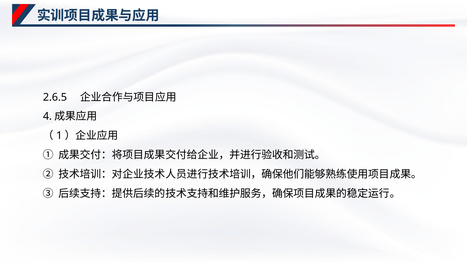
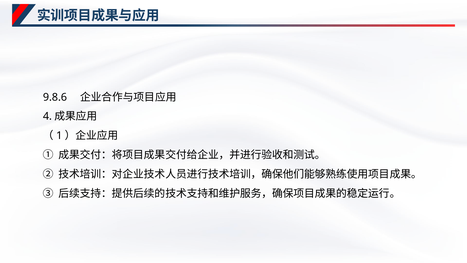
2.6.5: 2.6.5 -> 9.8.6
